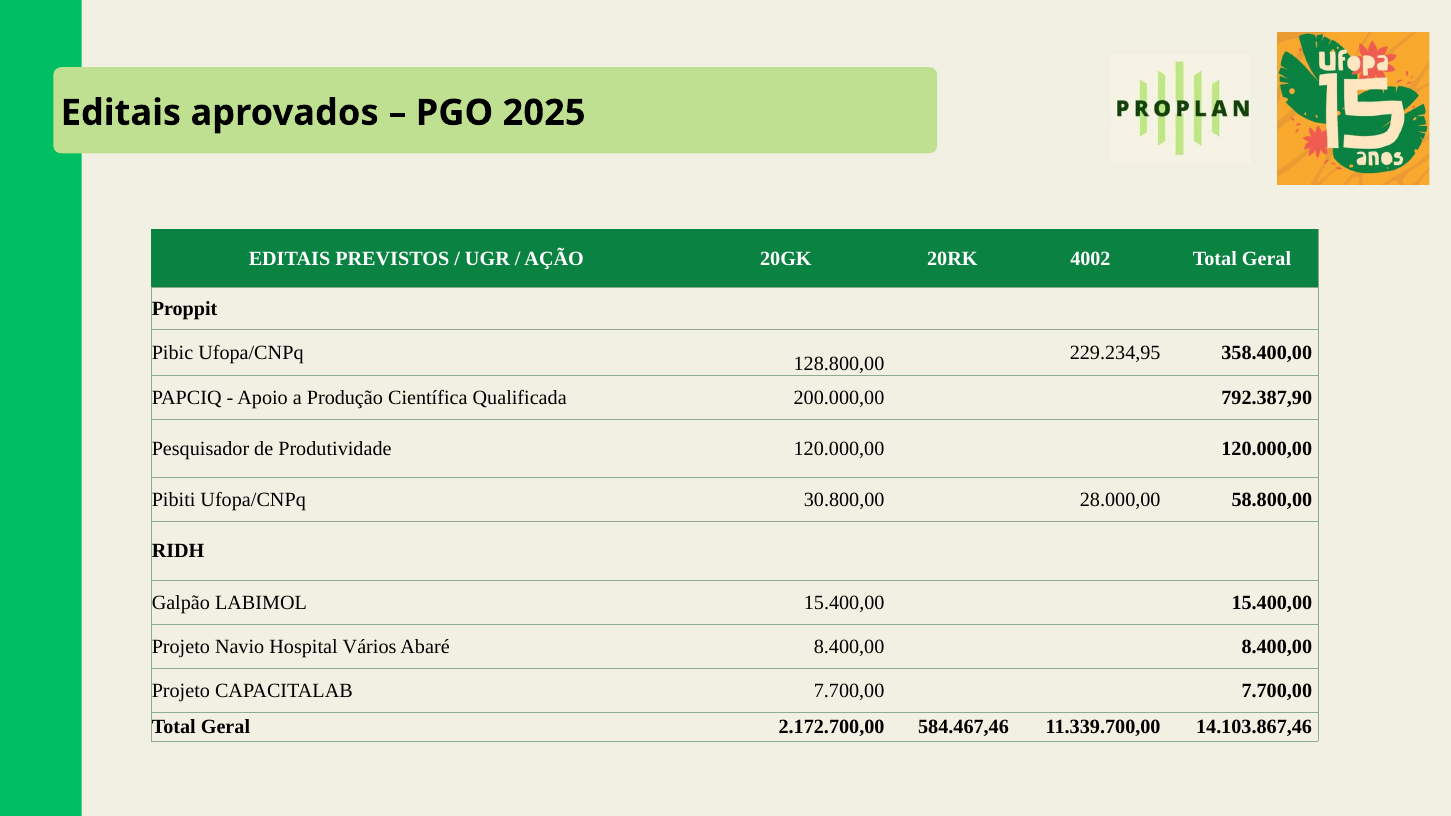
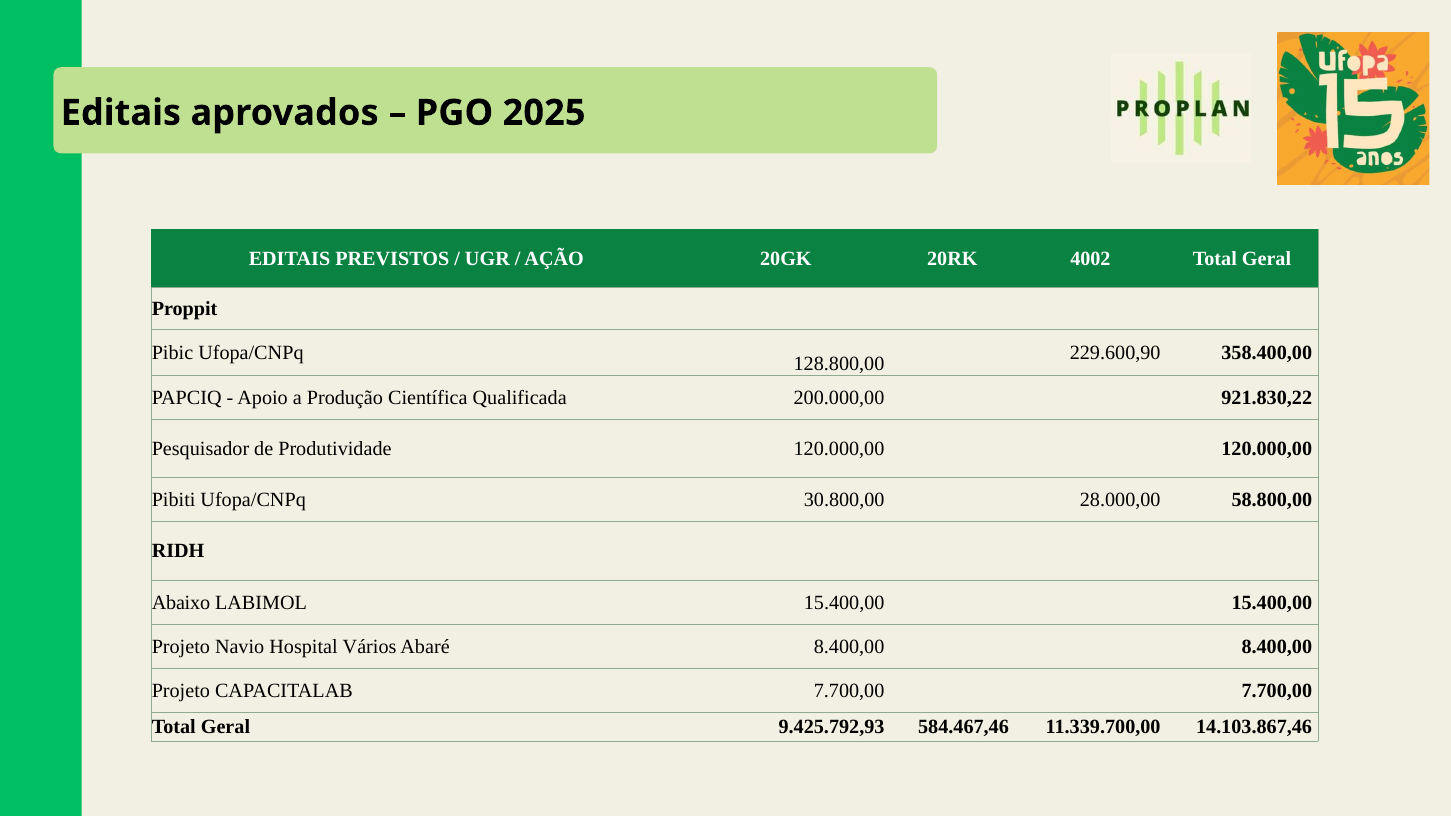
229.234,95: 229.234,95 -> 229.600,90
792.387,90: 792.387,90 -> 921.830,22
Galpão: Galpão -> Abaixo
2.172.700,00: 2.172.700,00 -> 9.425.792,93
